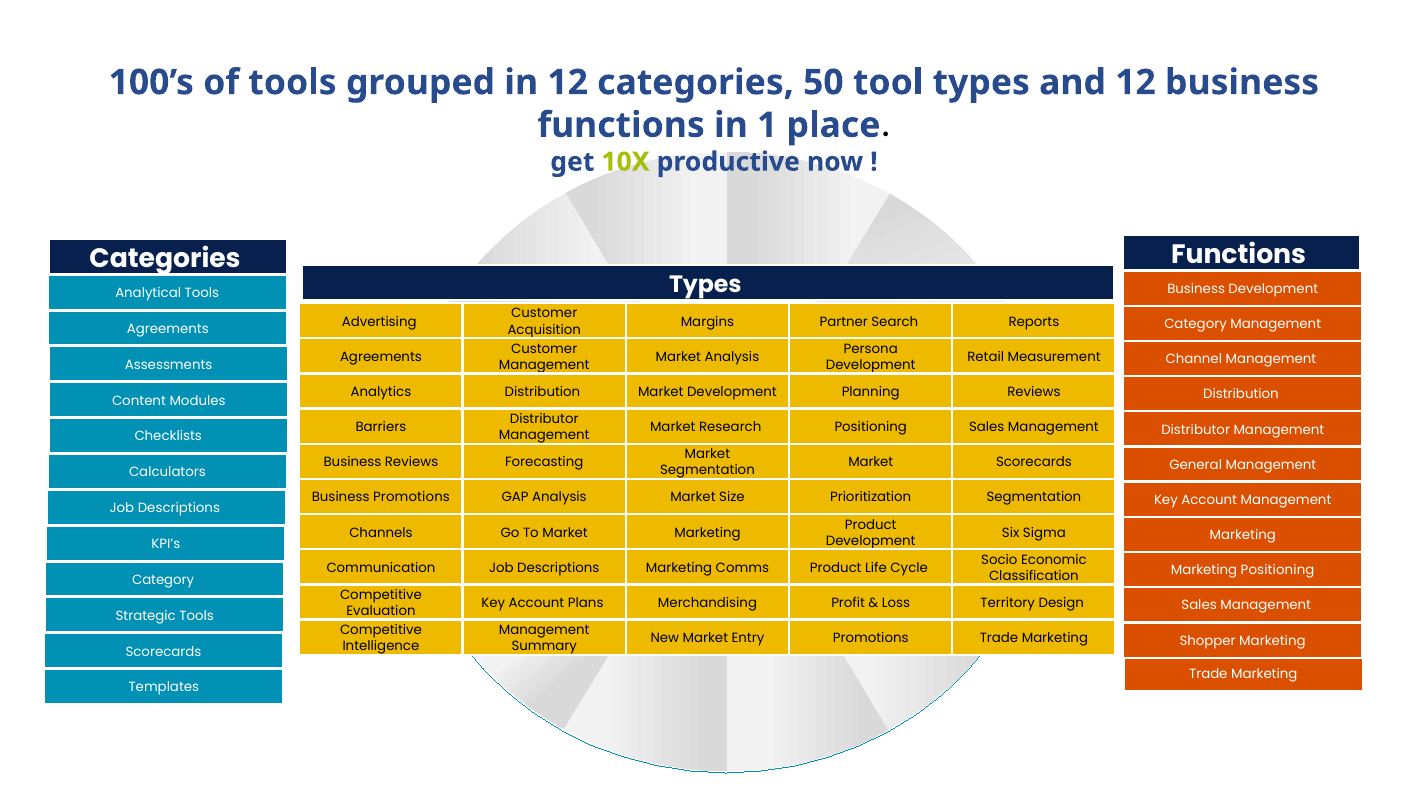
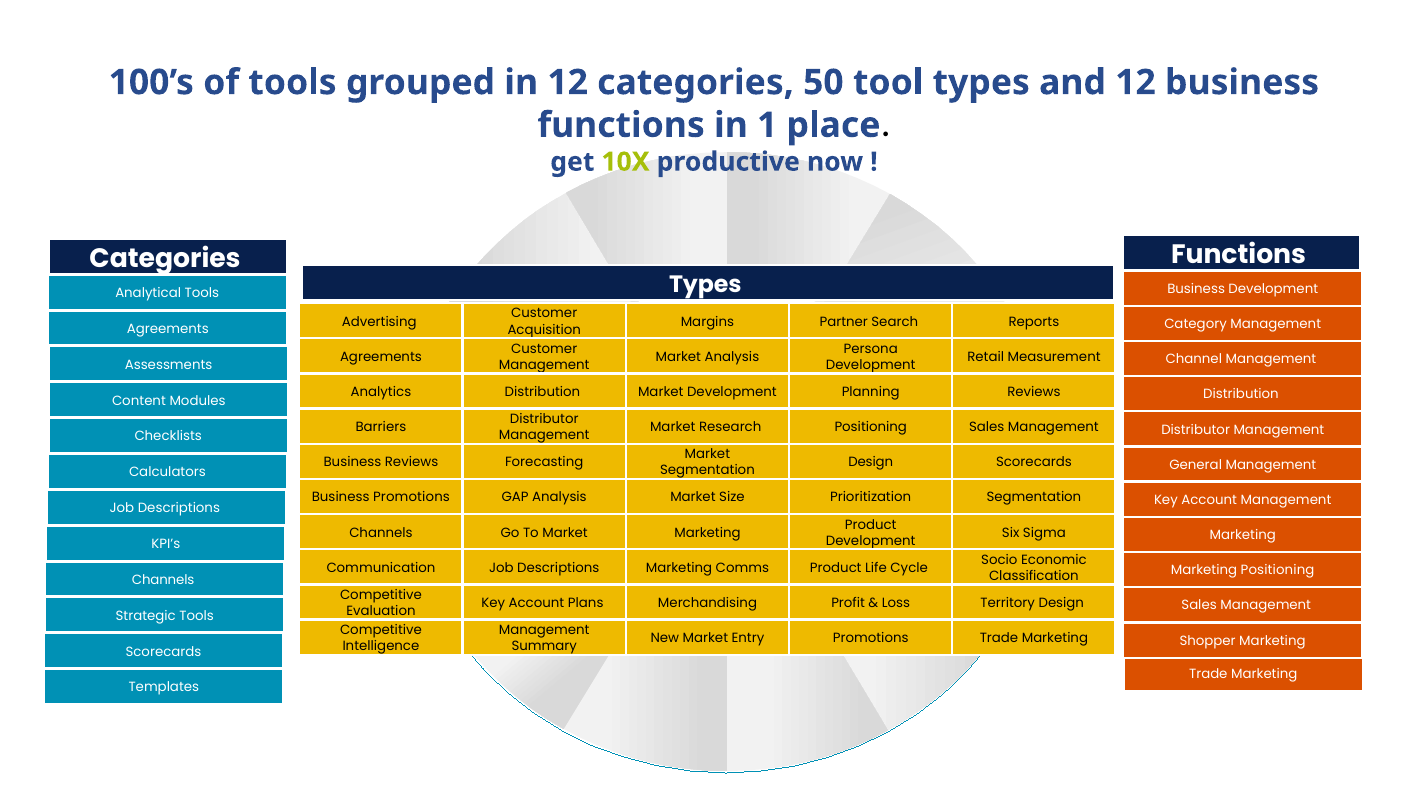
Market at (871, 462): Market -> Design
Category at (163, 580): Category -> Channels
